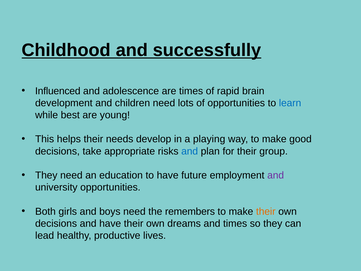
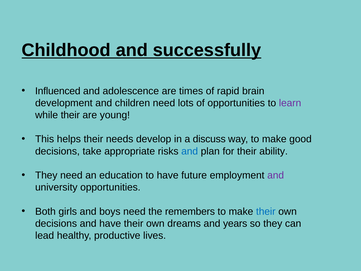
learn colour: blue -> purple
while best: best -> their
playing: playing -> discuss
group: group -> ability
their at (266, 211) colour: orange -> blue
and times: times -> years
